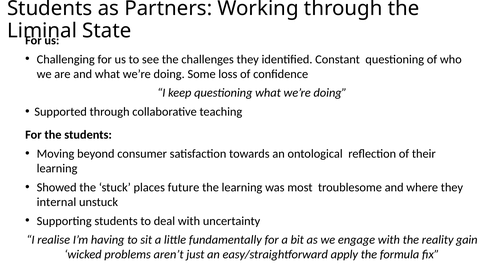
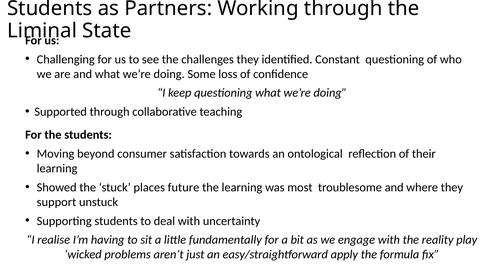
internal: internal -> support
gain: gain -> play
